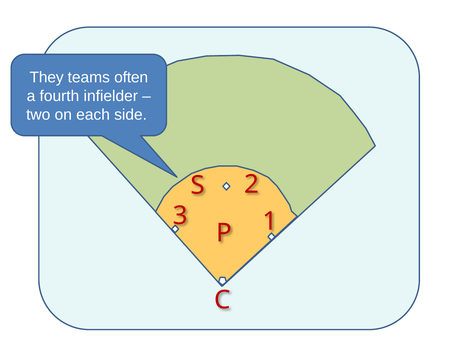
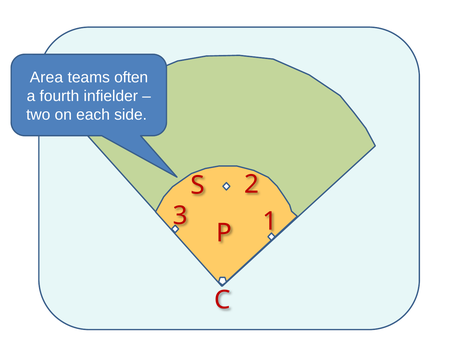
They: They -> Area
